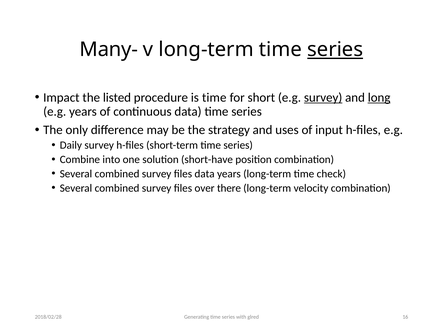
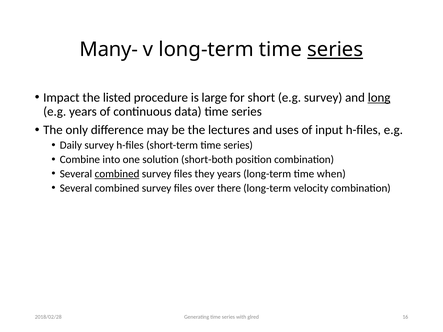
is time: time -> large
survey at (323, 98) underline: present -> none
strategy: strategy -> lectures
short-have: short-have -> short-both
combined at (117, 174) underline: none -> present
files data: data -> they
check: check -> when
